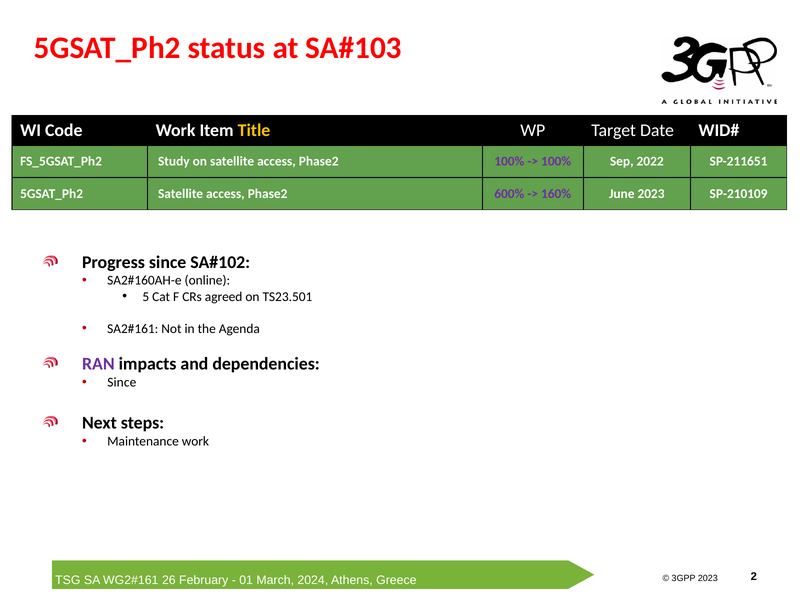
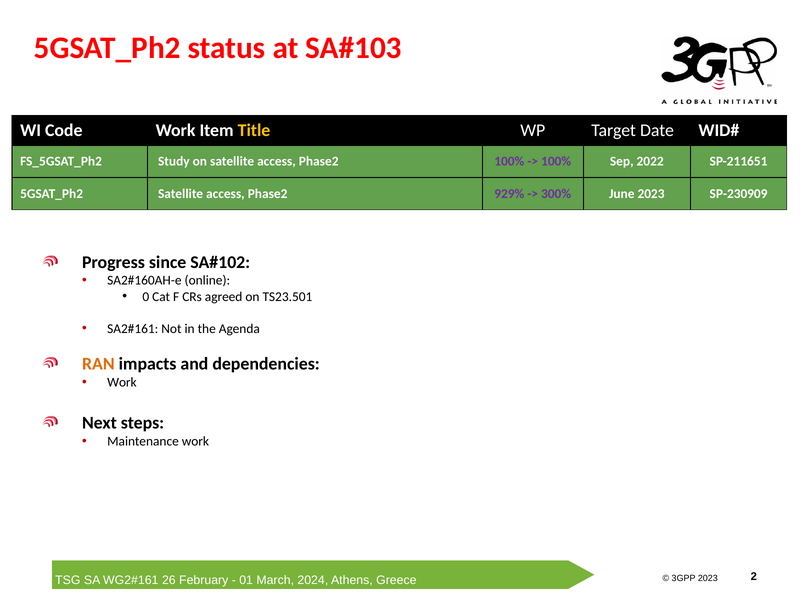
600%: 600% -> 929%
160%: 160% -> 300%
SP-210109: SP-210109 -> SP-230909
5: 5 -> 0
RAN colour: purple -> orange
Since at (122, 382): Since -> Work
